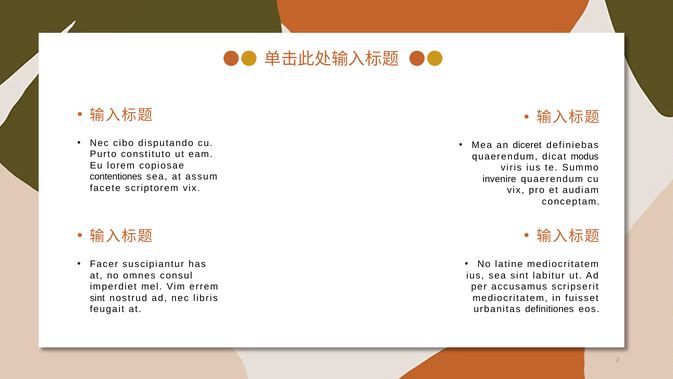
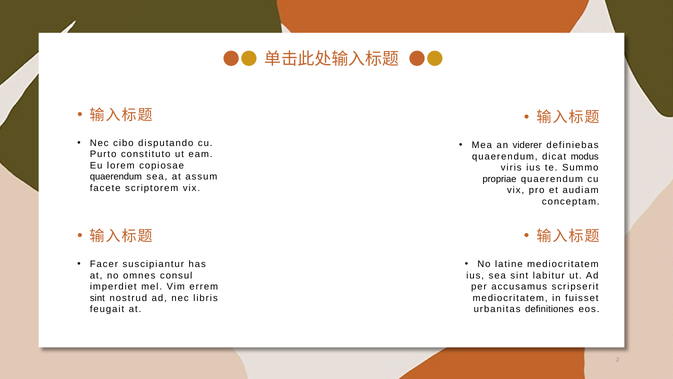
diceret: diceret -> viderer
contentiones at (116, 177): contentiones -> quaerendum
invenire: invenire -> propriae
